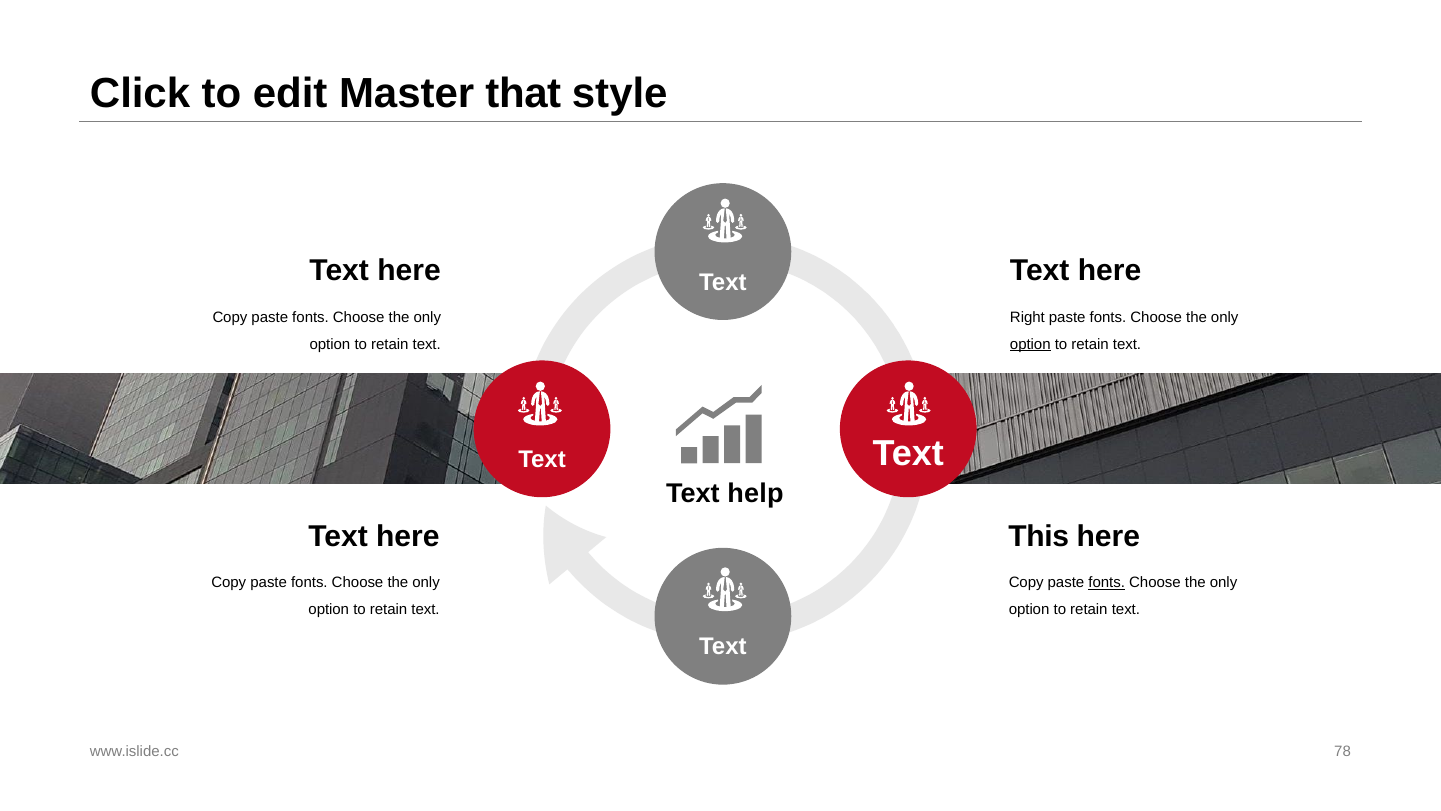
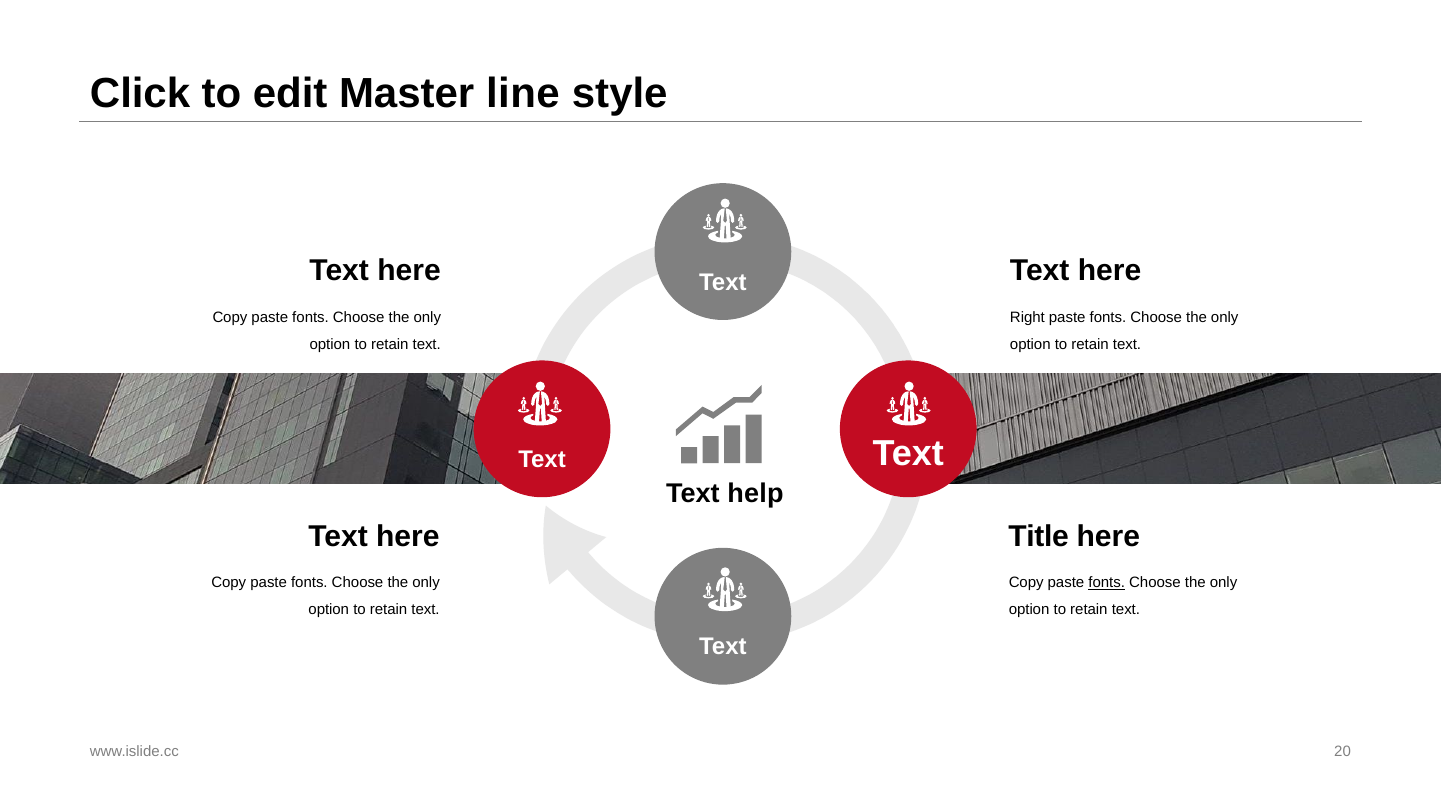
that: that -> line
option at (1030, 344) underline: present -> none
This: This -> Title
78: 78 -> 20
